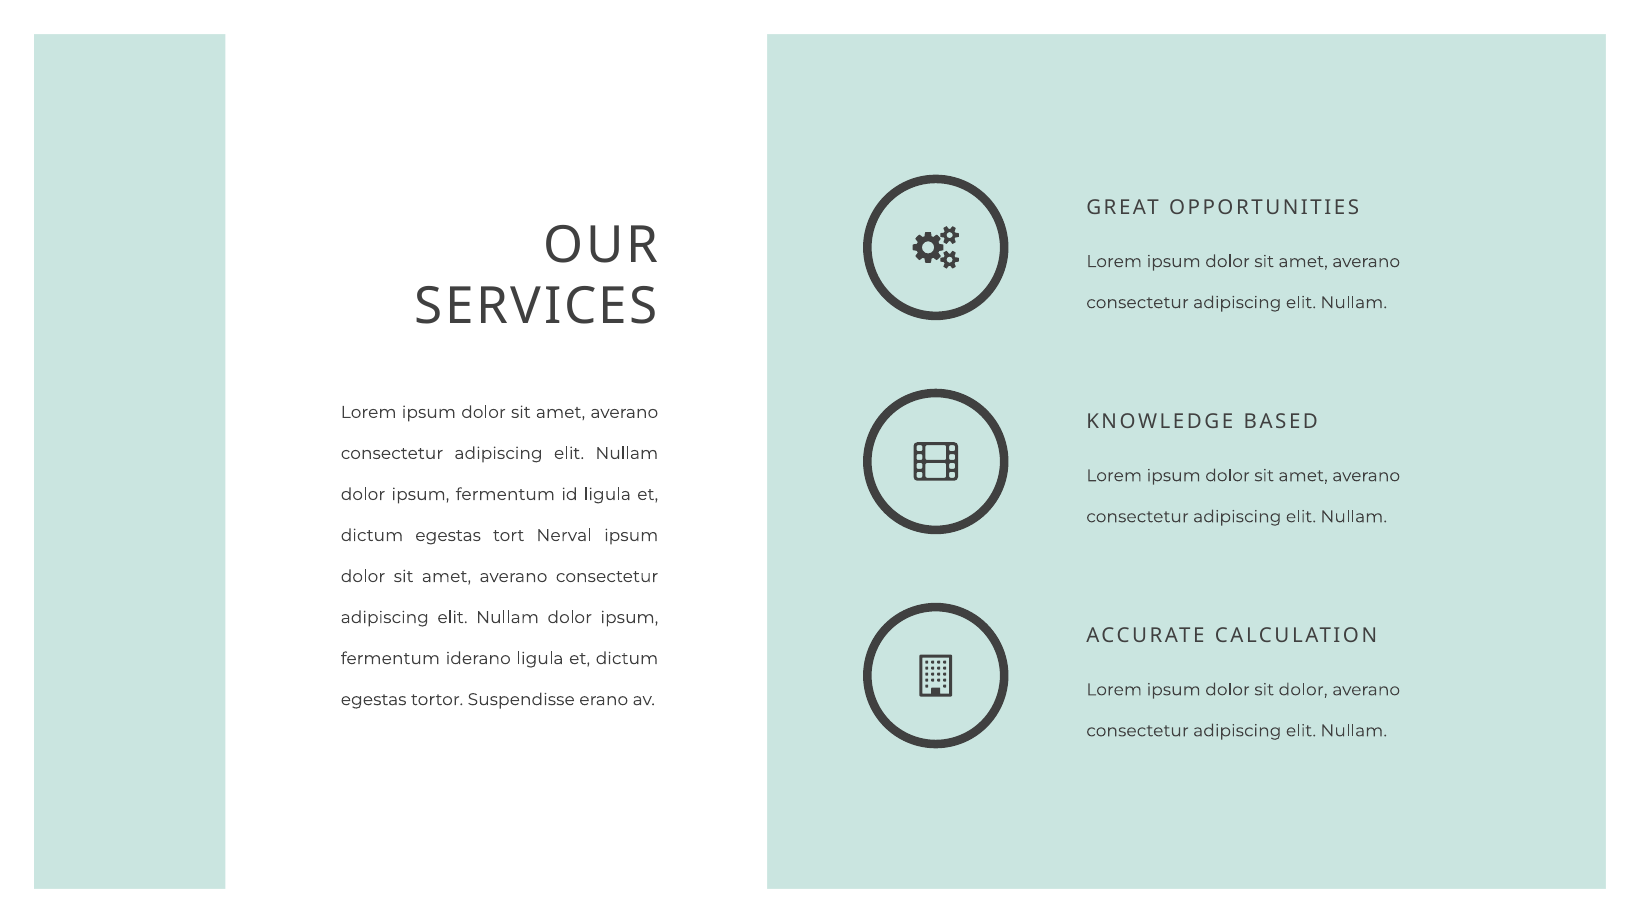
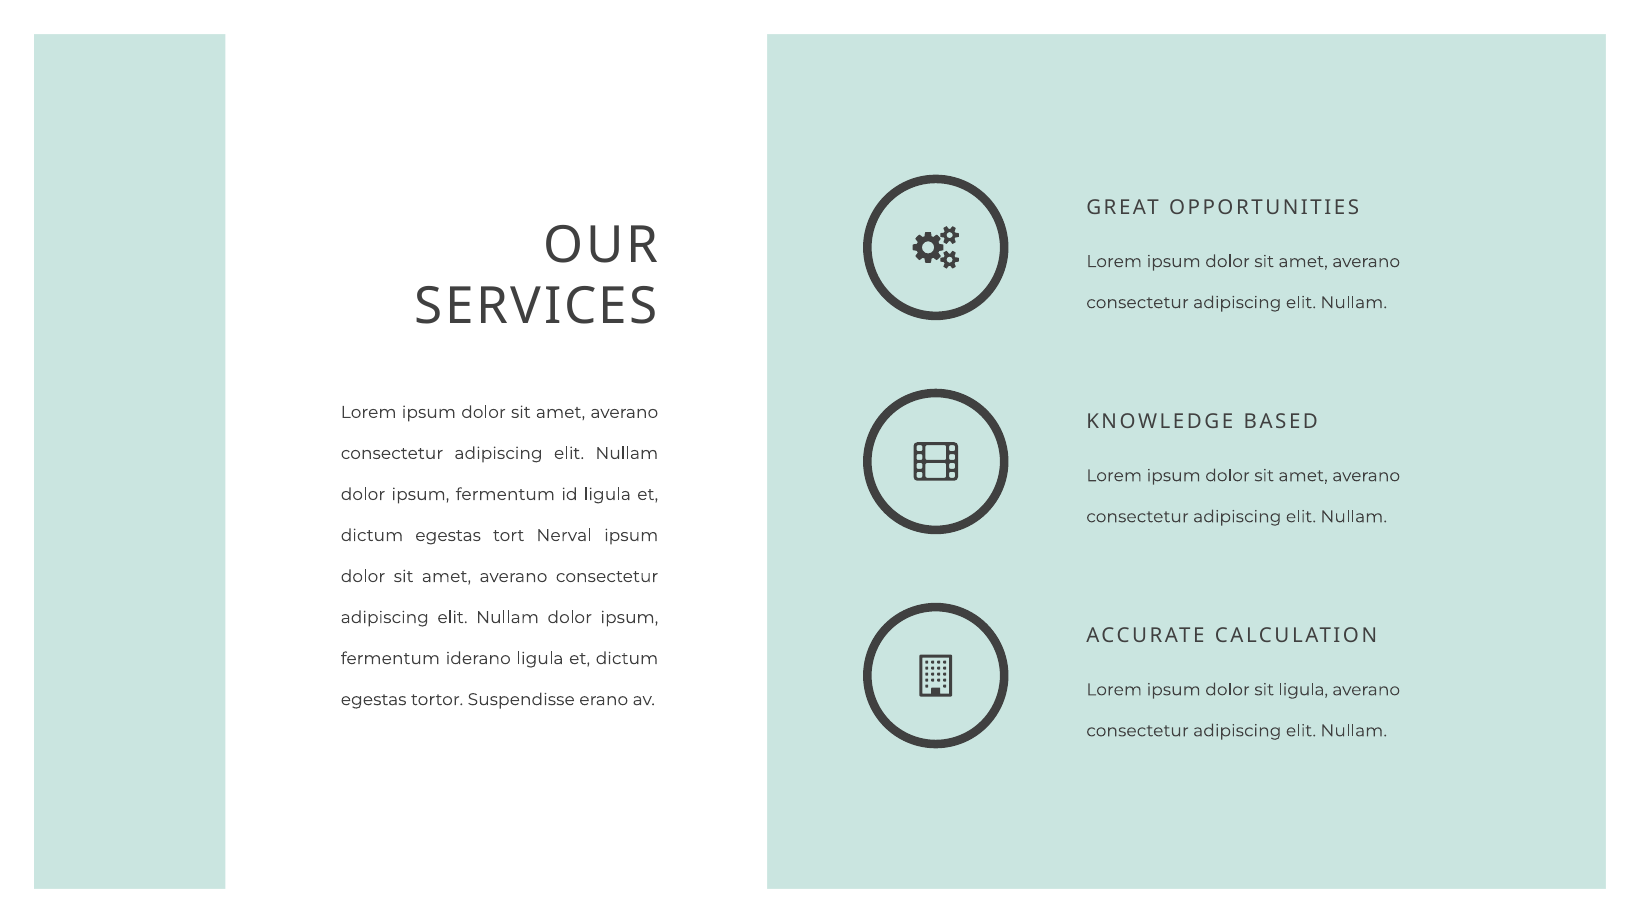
sit dolor: dolor -> ligula
